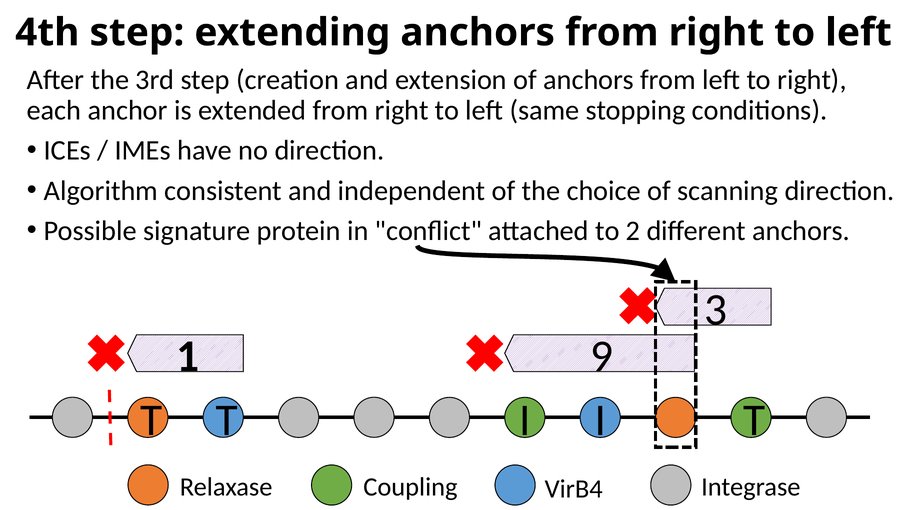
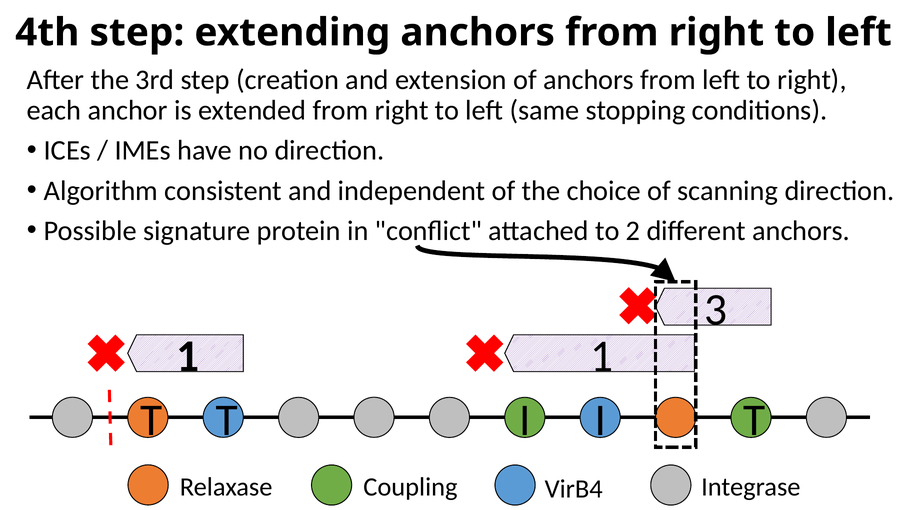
1 9: 9 -> 1
